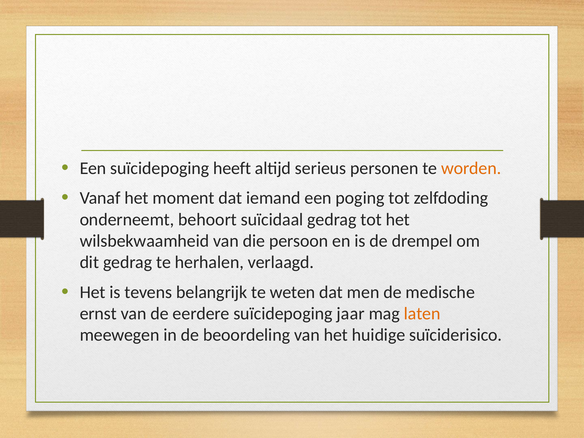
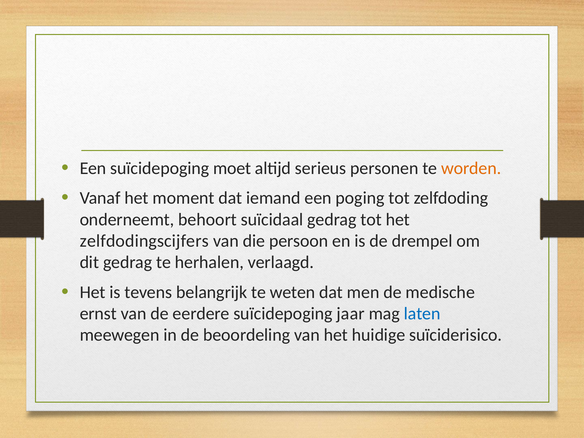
heeft: heeft -> moet
wilsbekwaamheid: wilsbekwaamheid -> zelfdodingscijfers
laten colour: orange -> blue
